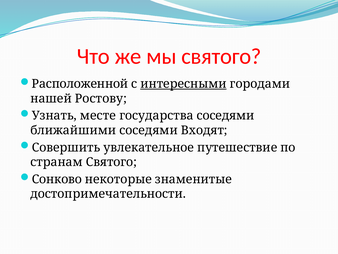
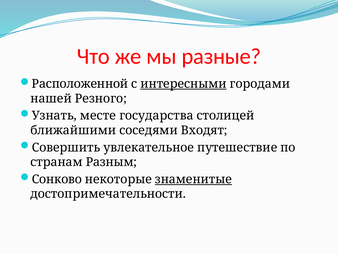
мы святого: святого -> разные
Ростову: Ростову -> Резного
государства соседями: соседями -> столицей
странам Святого: Святого -> Разным
знаменитые underline: none -> present
